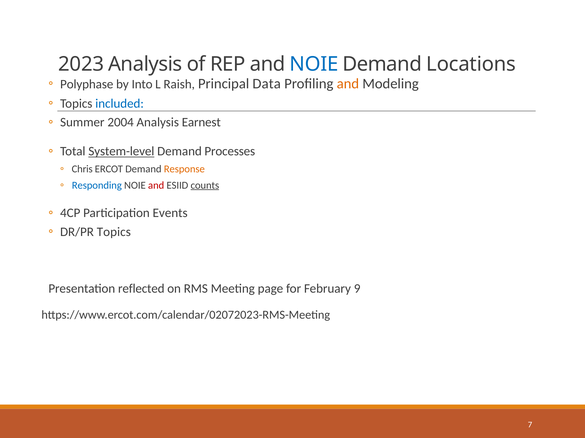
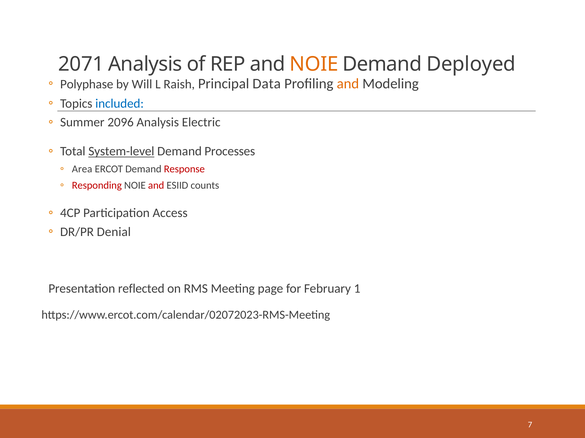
2023: 2023 -> 2071
NOIE at (314, 64) colour: blue -> orange
Locations: Locations -> Deployed
Into: Into -> Will
2004: 2004 -> 2096
Earnest: Earnest -> Electric
Chris: Chris -> Area
Response colour: orange -> red
Responding colour: blue -> red
counts underline: present -> none
Events: Events -> Access
DR/PR Topics: Topics -> Denial
9: 9 -> 1
